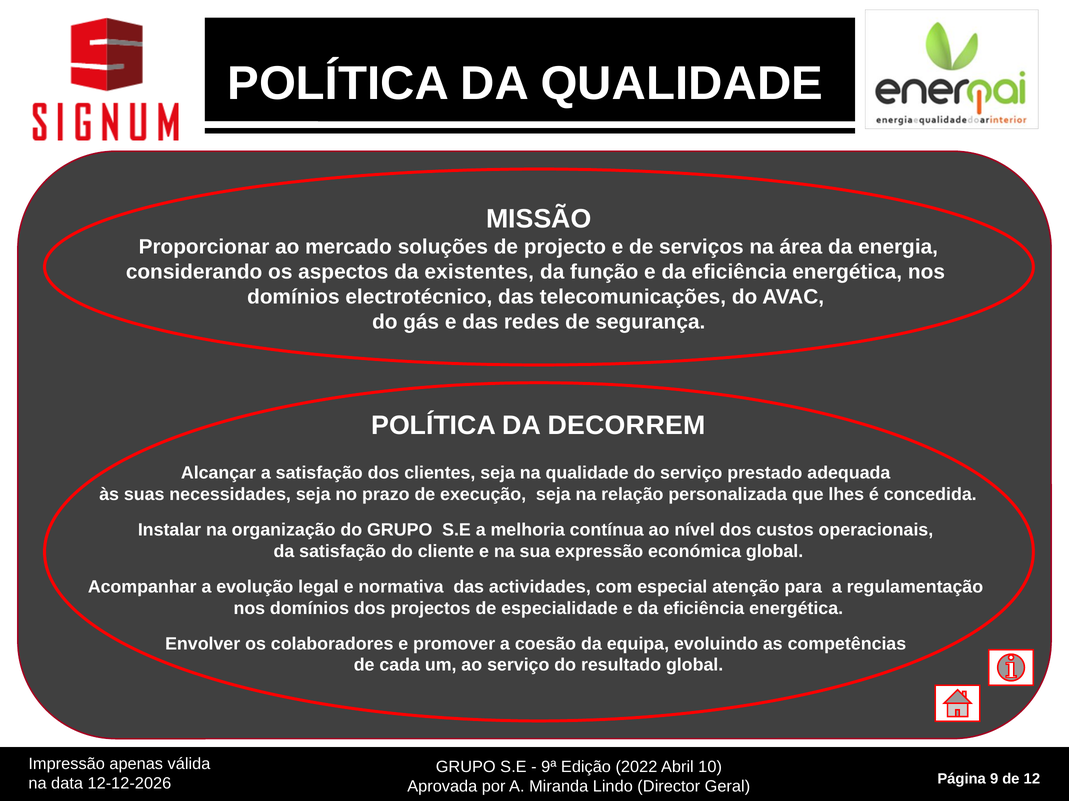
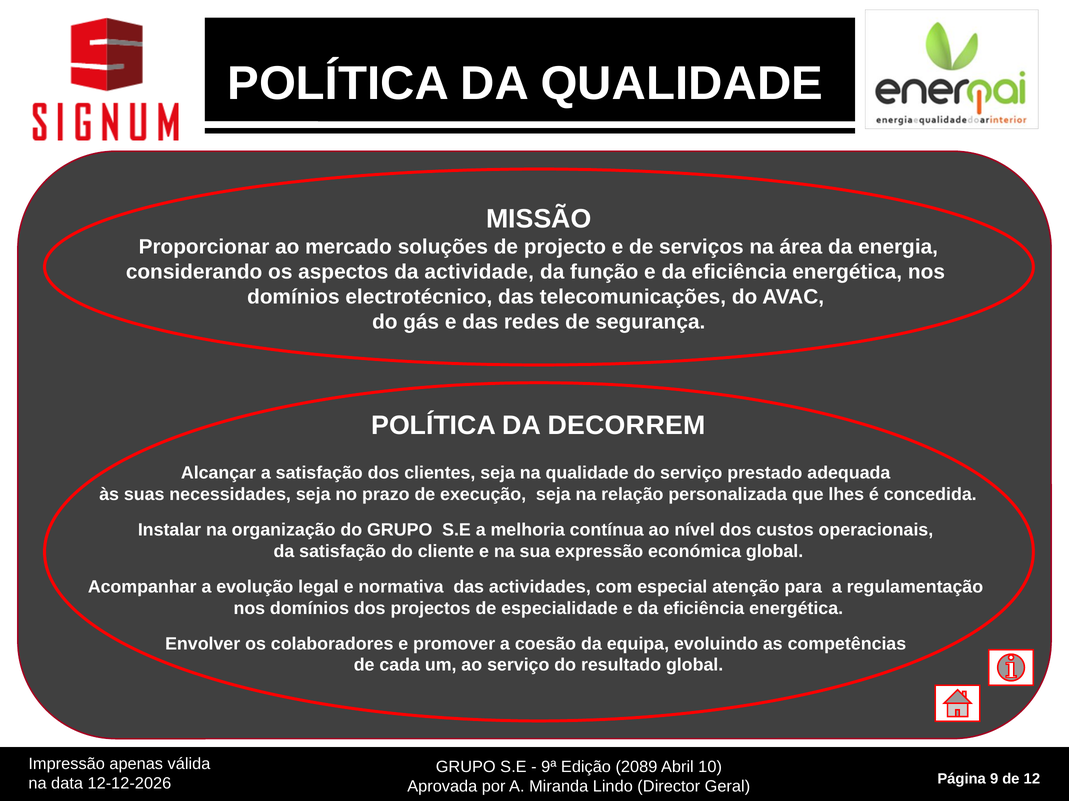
existentes: existentes -> actividade
2022: 2022 -> 2089
